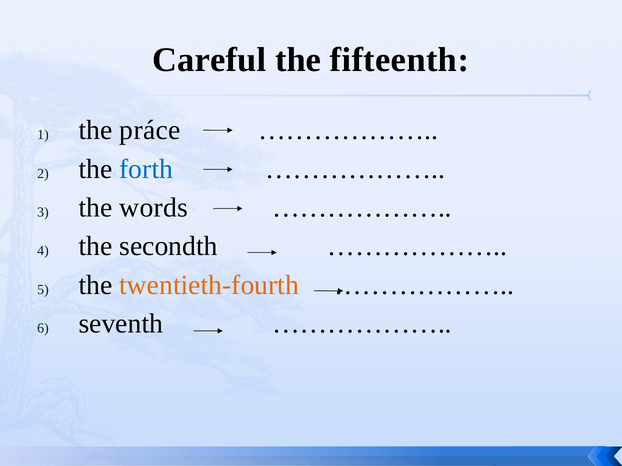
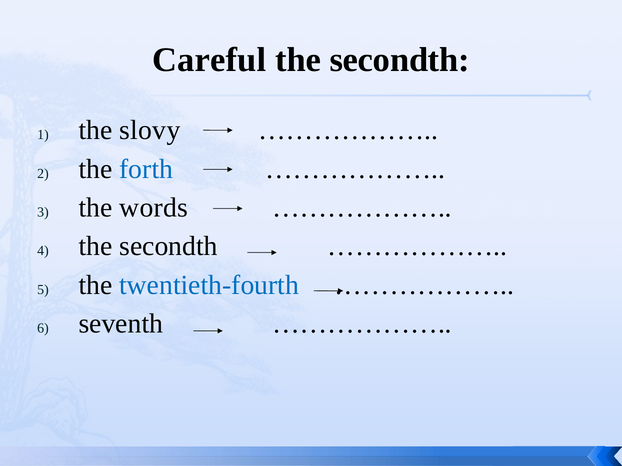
fifteenth at (399, 60): fifteenth -> secondth
práce: práce -> slovy
twentieth-fourth colour: orange -> blue
